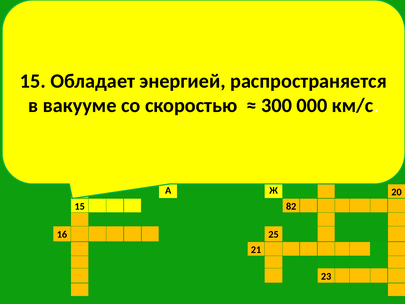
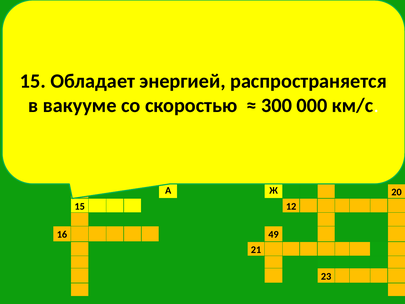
82: 82 -> 12
25: 25 -> 49
